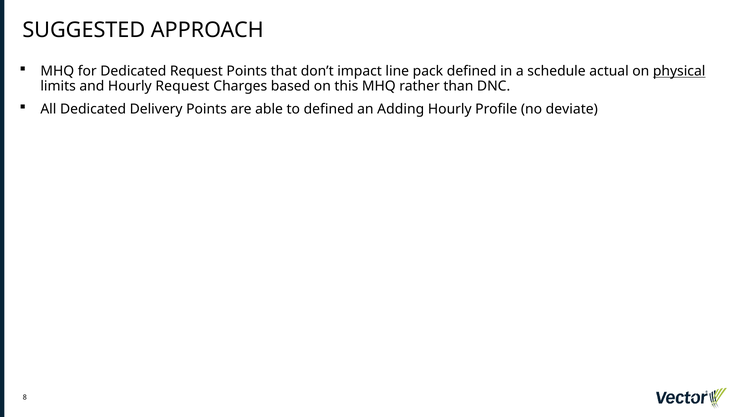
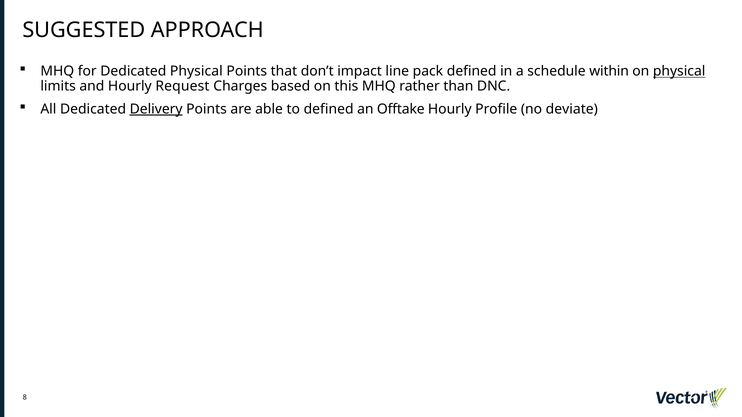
Dedicated Request: Request -> Physical
actual: actual -> within
Delivery underline: none -> present
Adding: Adding -> Offtake
